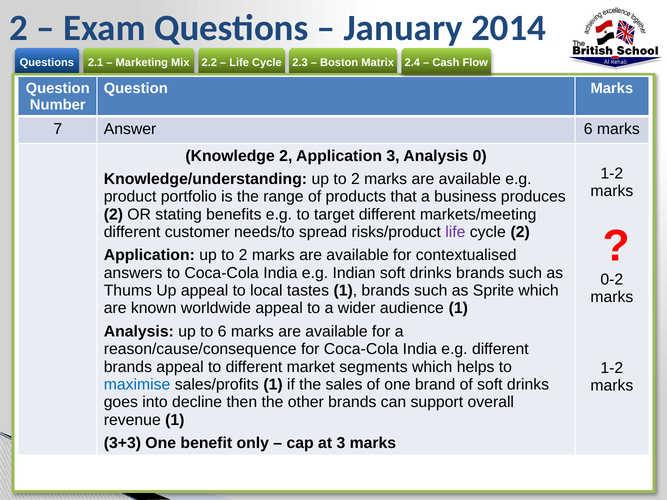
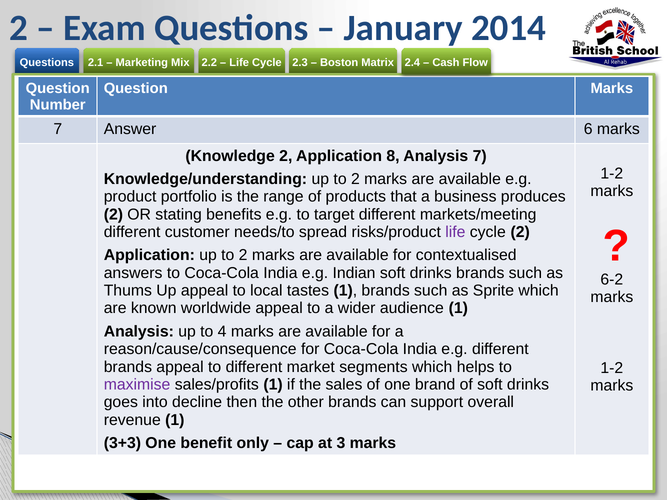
Application 3: 3 -> 8
Analysis 0: 0 -> 7
0-2: 0-2 -> 6-2
to 6: 6 -> 4
maximise colour: blue -> purple
